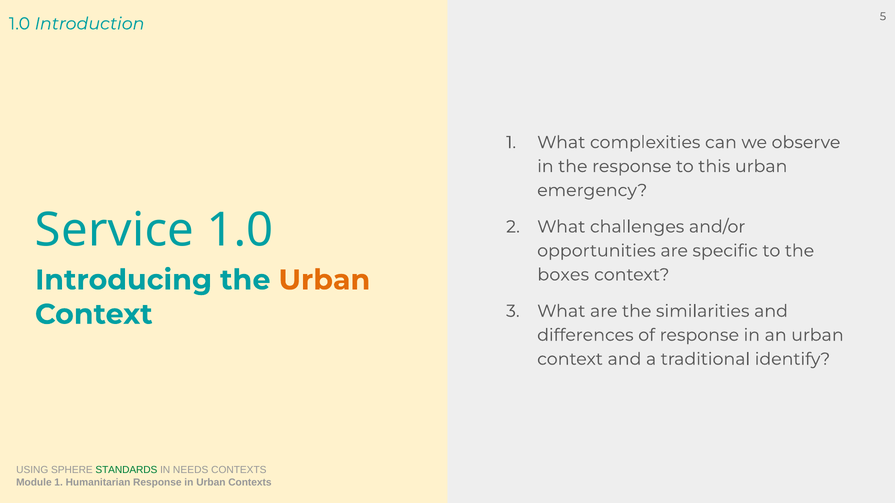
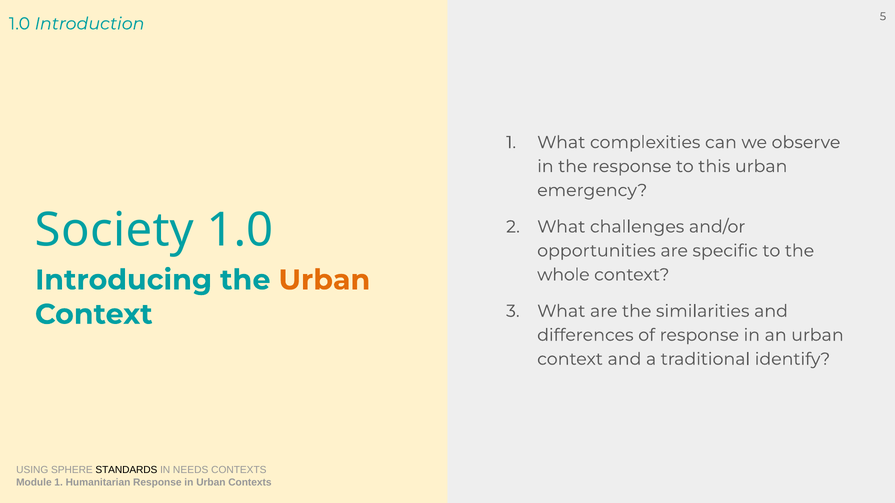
Service: Service -> Society
boxes: boxes -> whole
STANDARDS colour: green -> black
